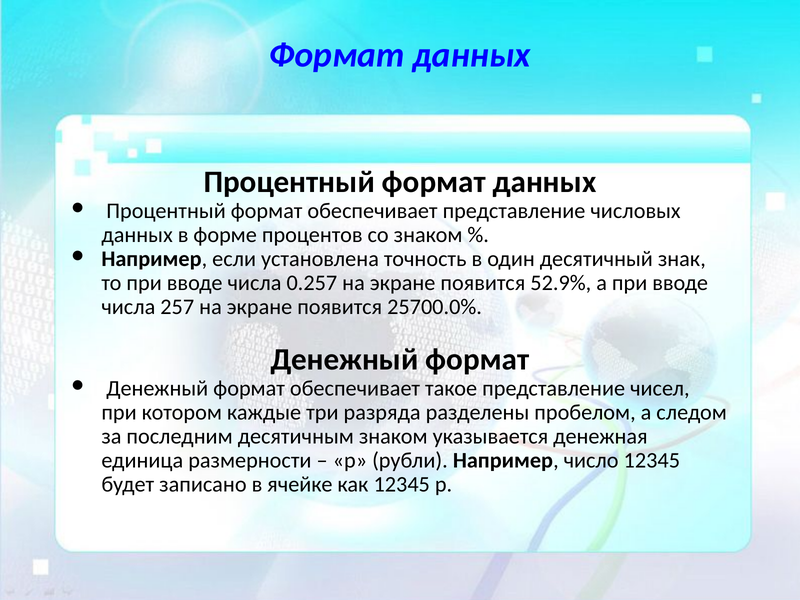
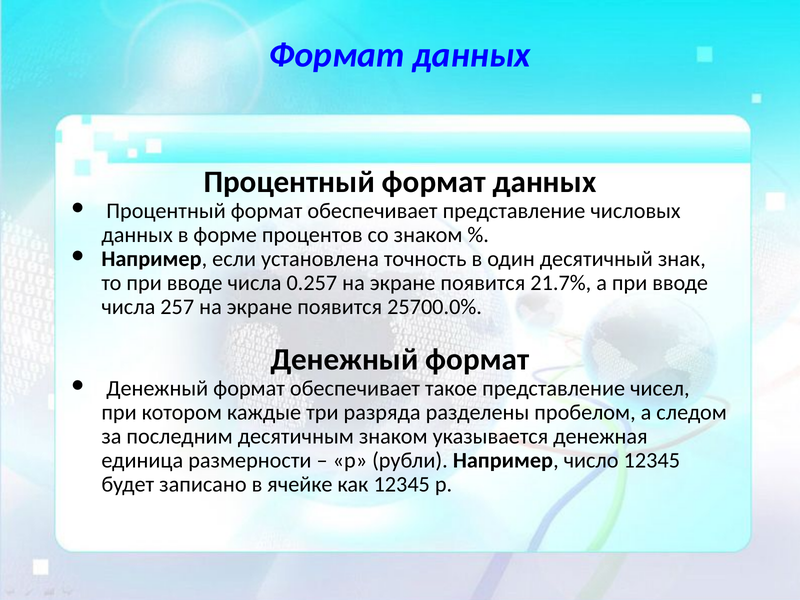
52.9%: 52.9% -> 21.7%
